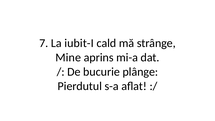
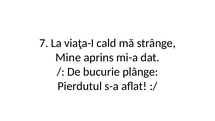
iubit-I: iubit-I -> viaţa-I
